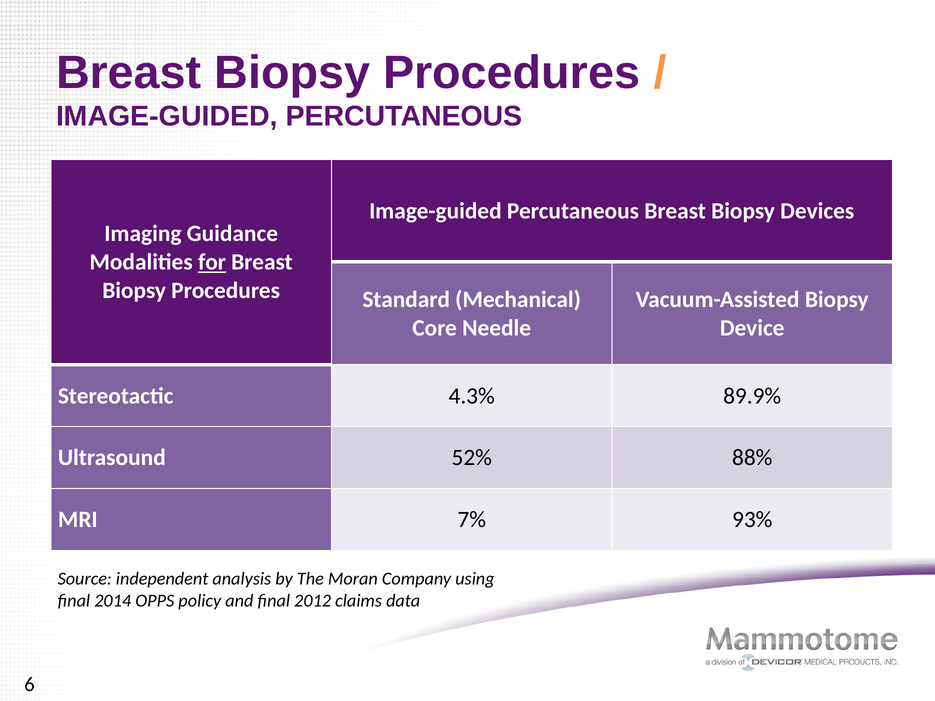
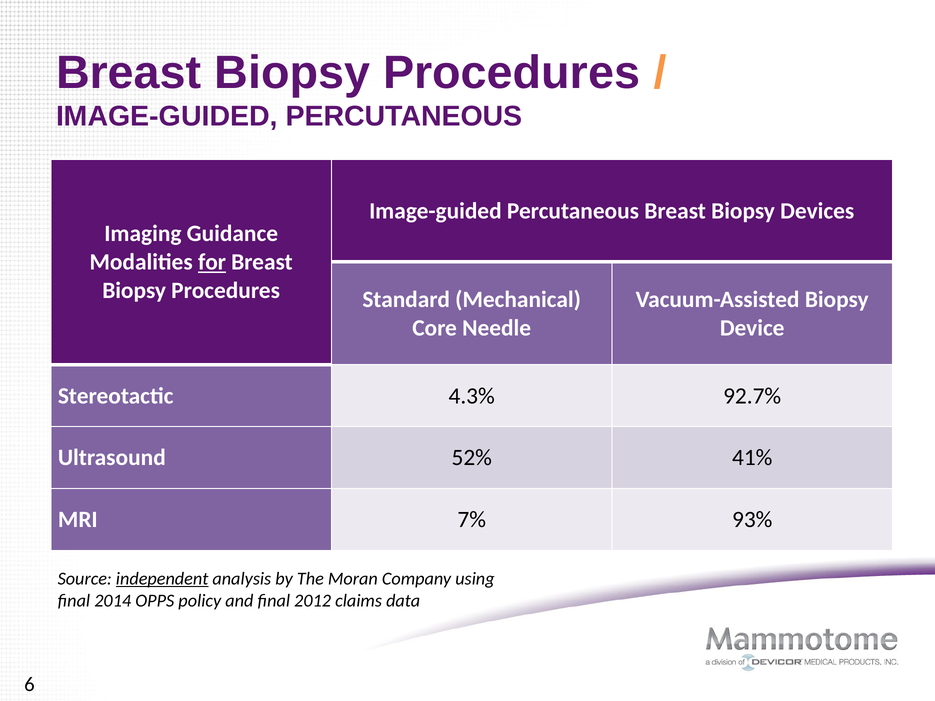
89.9%: 89.9% -> 92.7%
88%: 88% -> 41%
independent underline: none -> present
